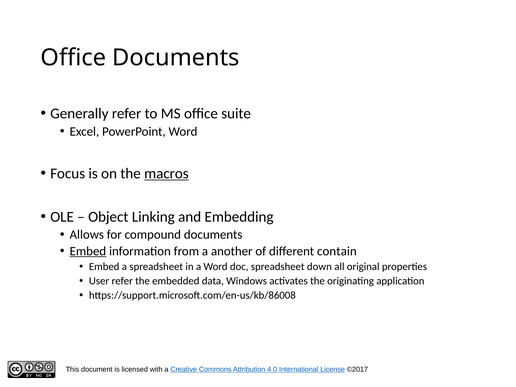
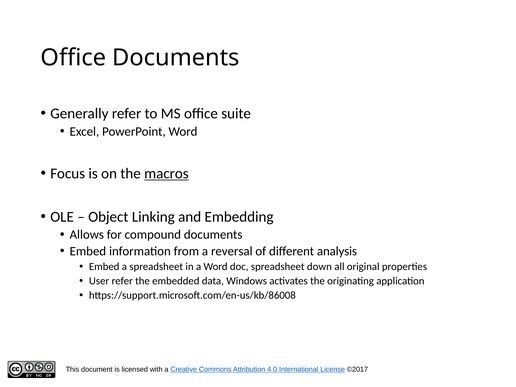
Embed at (88, 251) underline: present -> none
another: another -> reversal
contain: contain -> analysis
